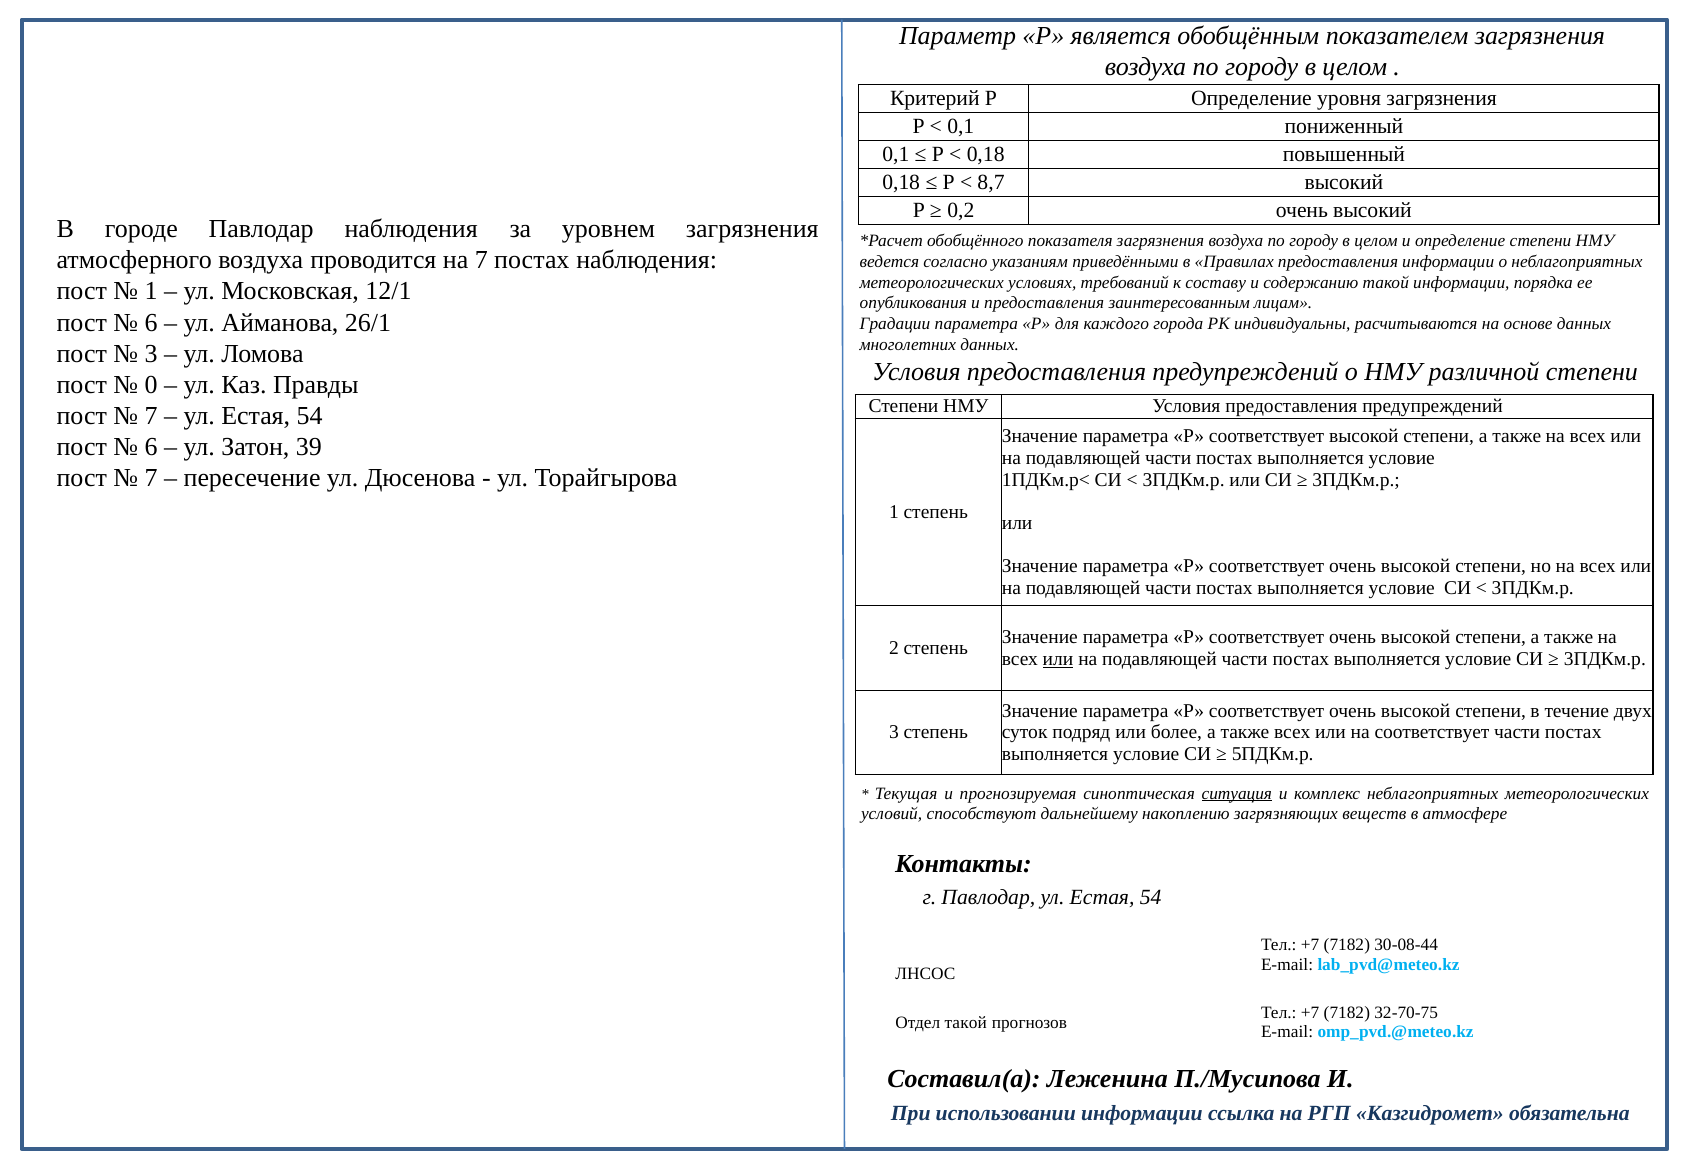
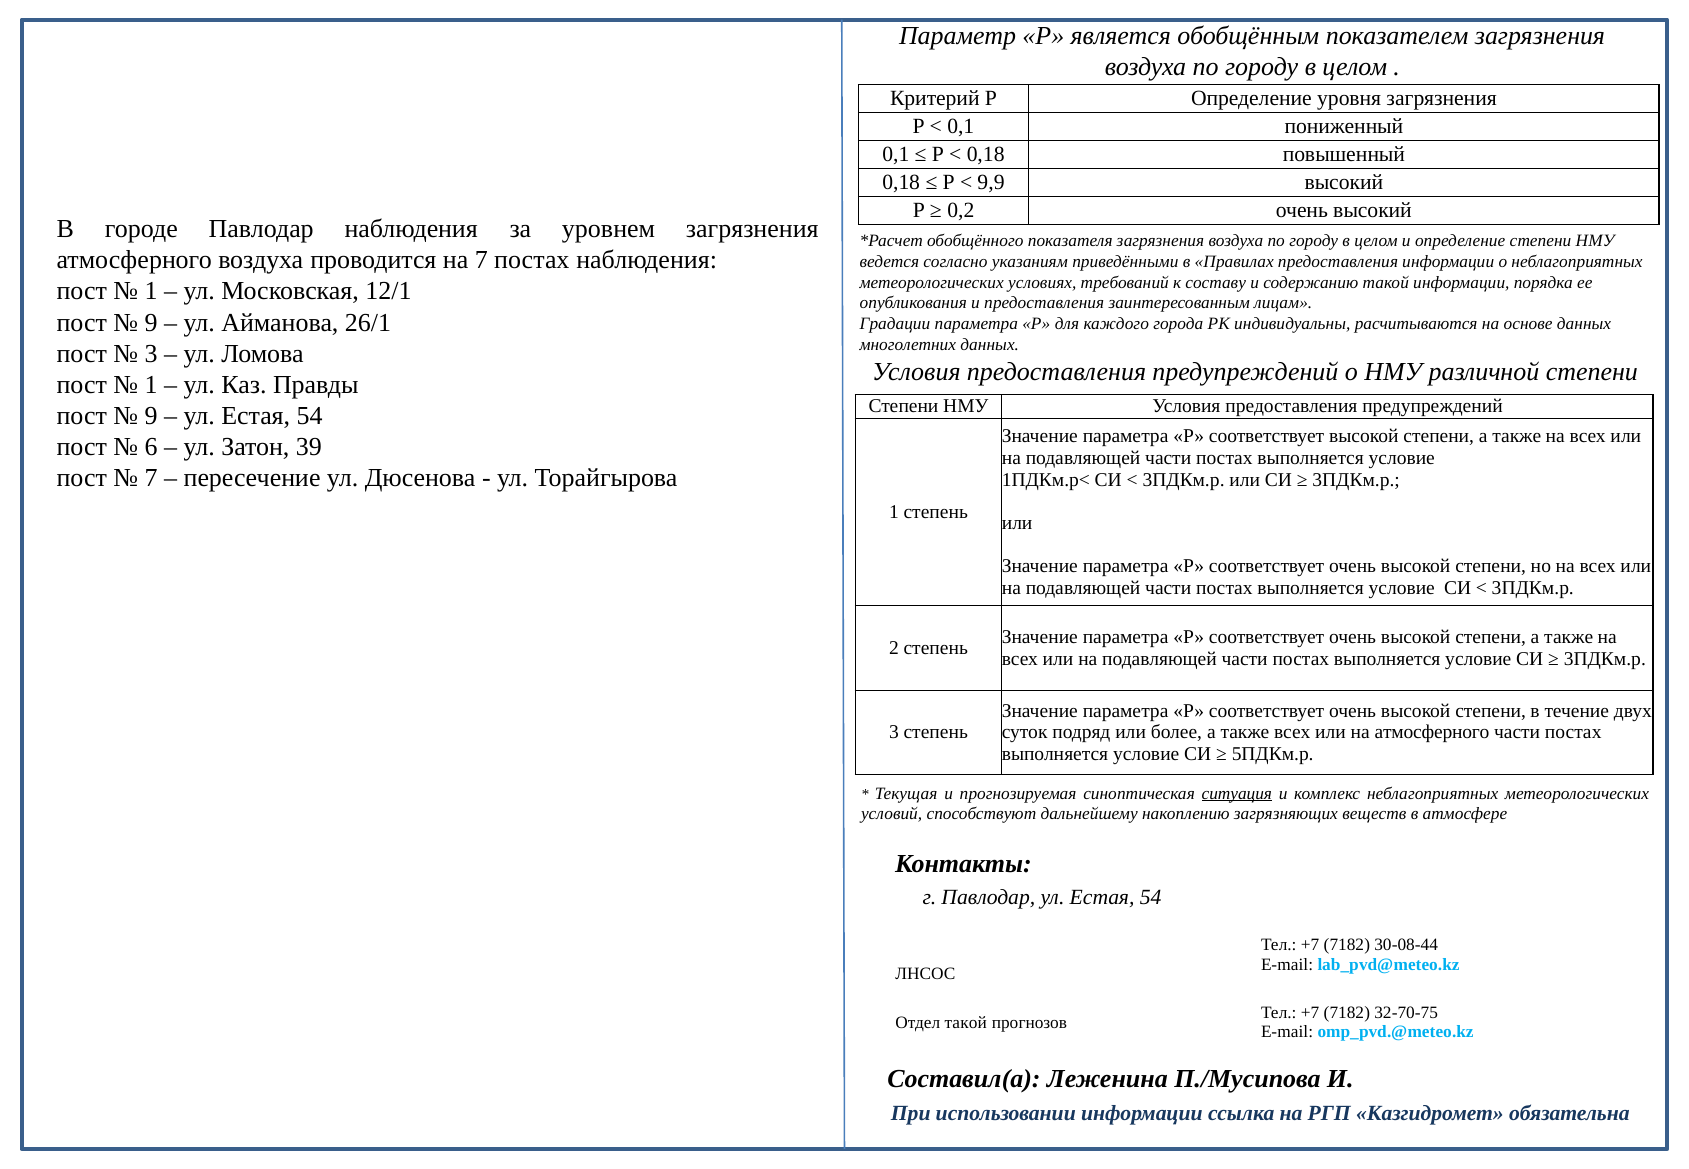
8,7: 8,7 -> 9,9
6 at (151, 323): 6 -> 9
0 at (151, 385): 0 -> 1
7 at (151, 416): 7 -> 9
или at (1058, 659) underline: present -> none
на соответствует: соответствует -> атмосферного
